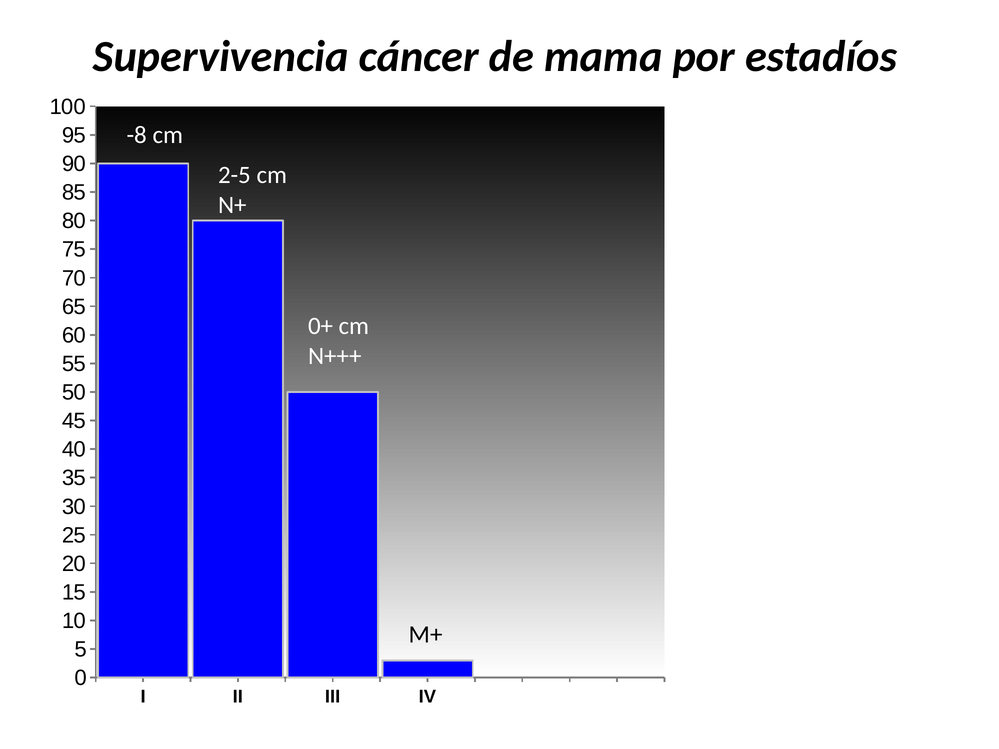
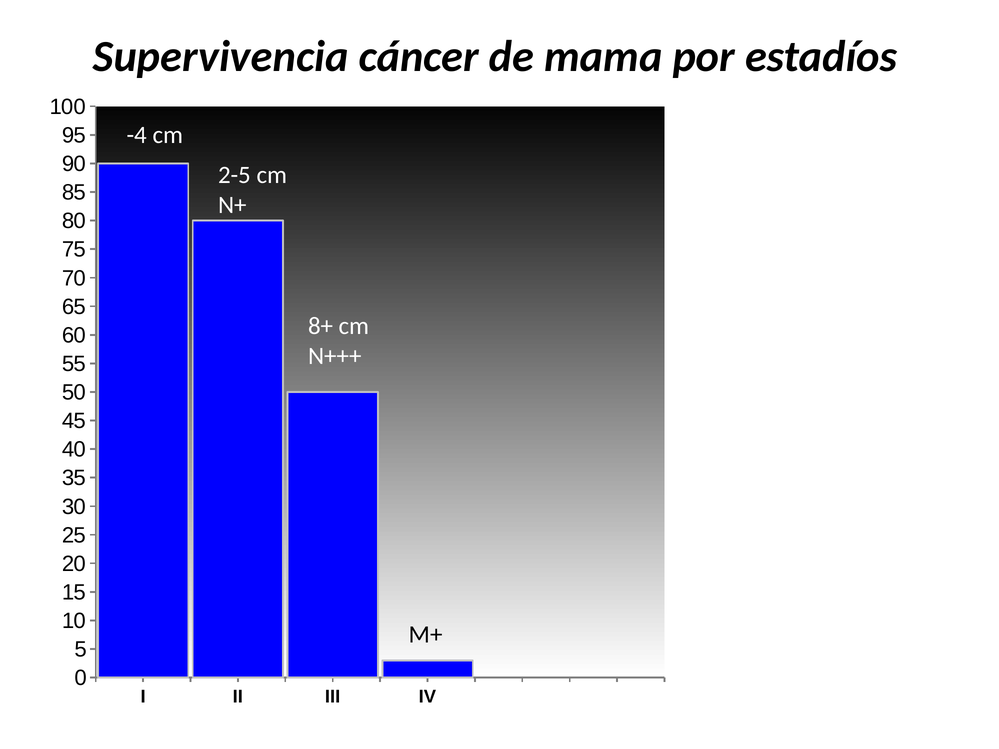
-8: -8 -> -4
0+: 0+ -> 8+
